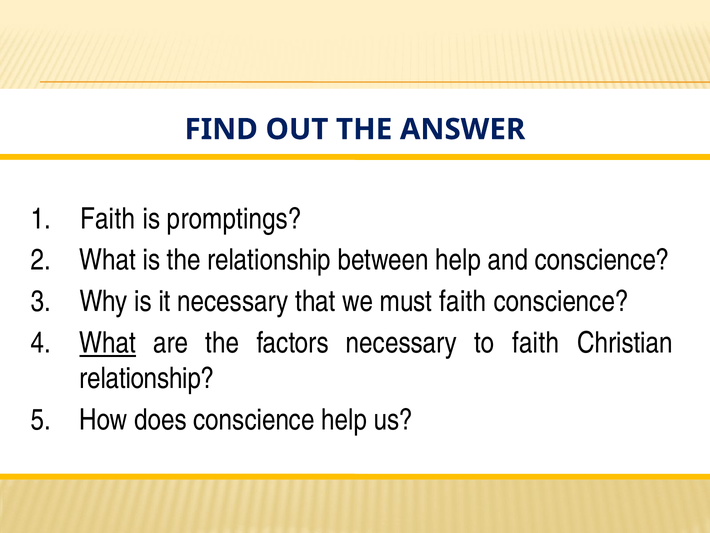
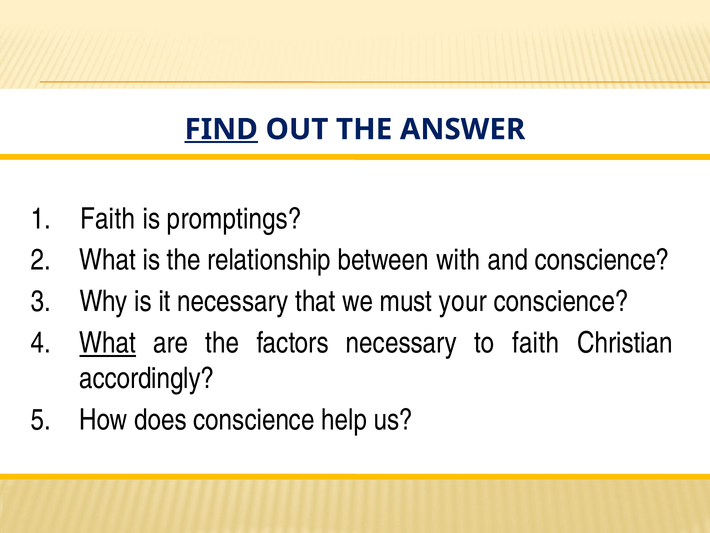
FIND underline: none -> present
between help: help -> with
must faith: faith -> your
relationship at (147, 378): relationship -> accordingly
